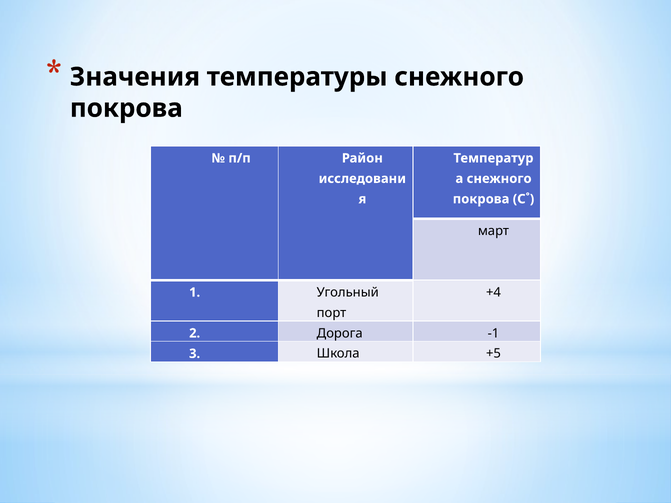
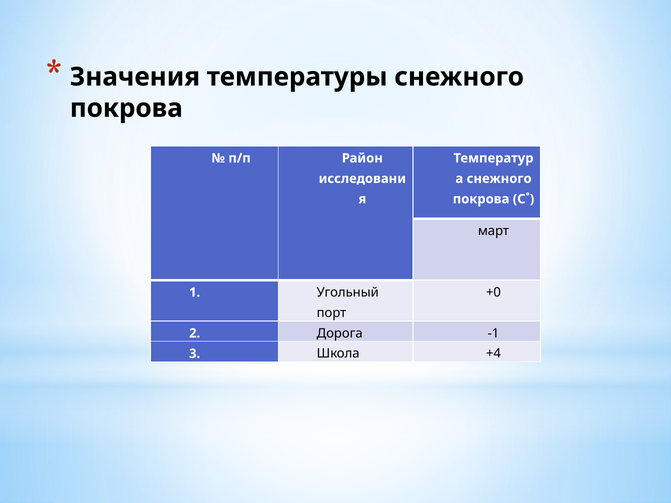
+4: +4 -> +0
+5: +5 -> +4
